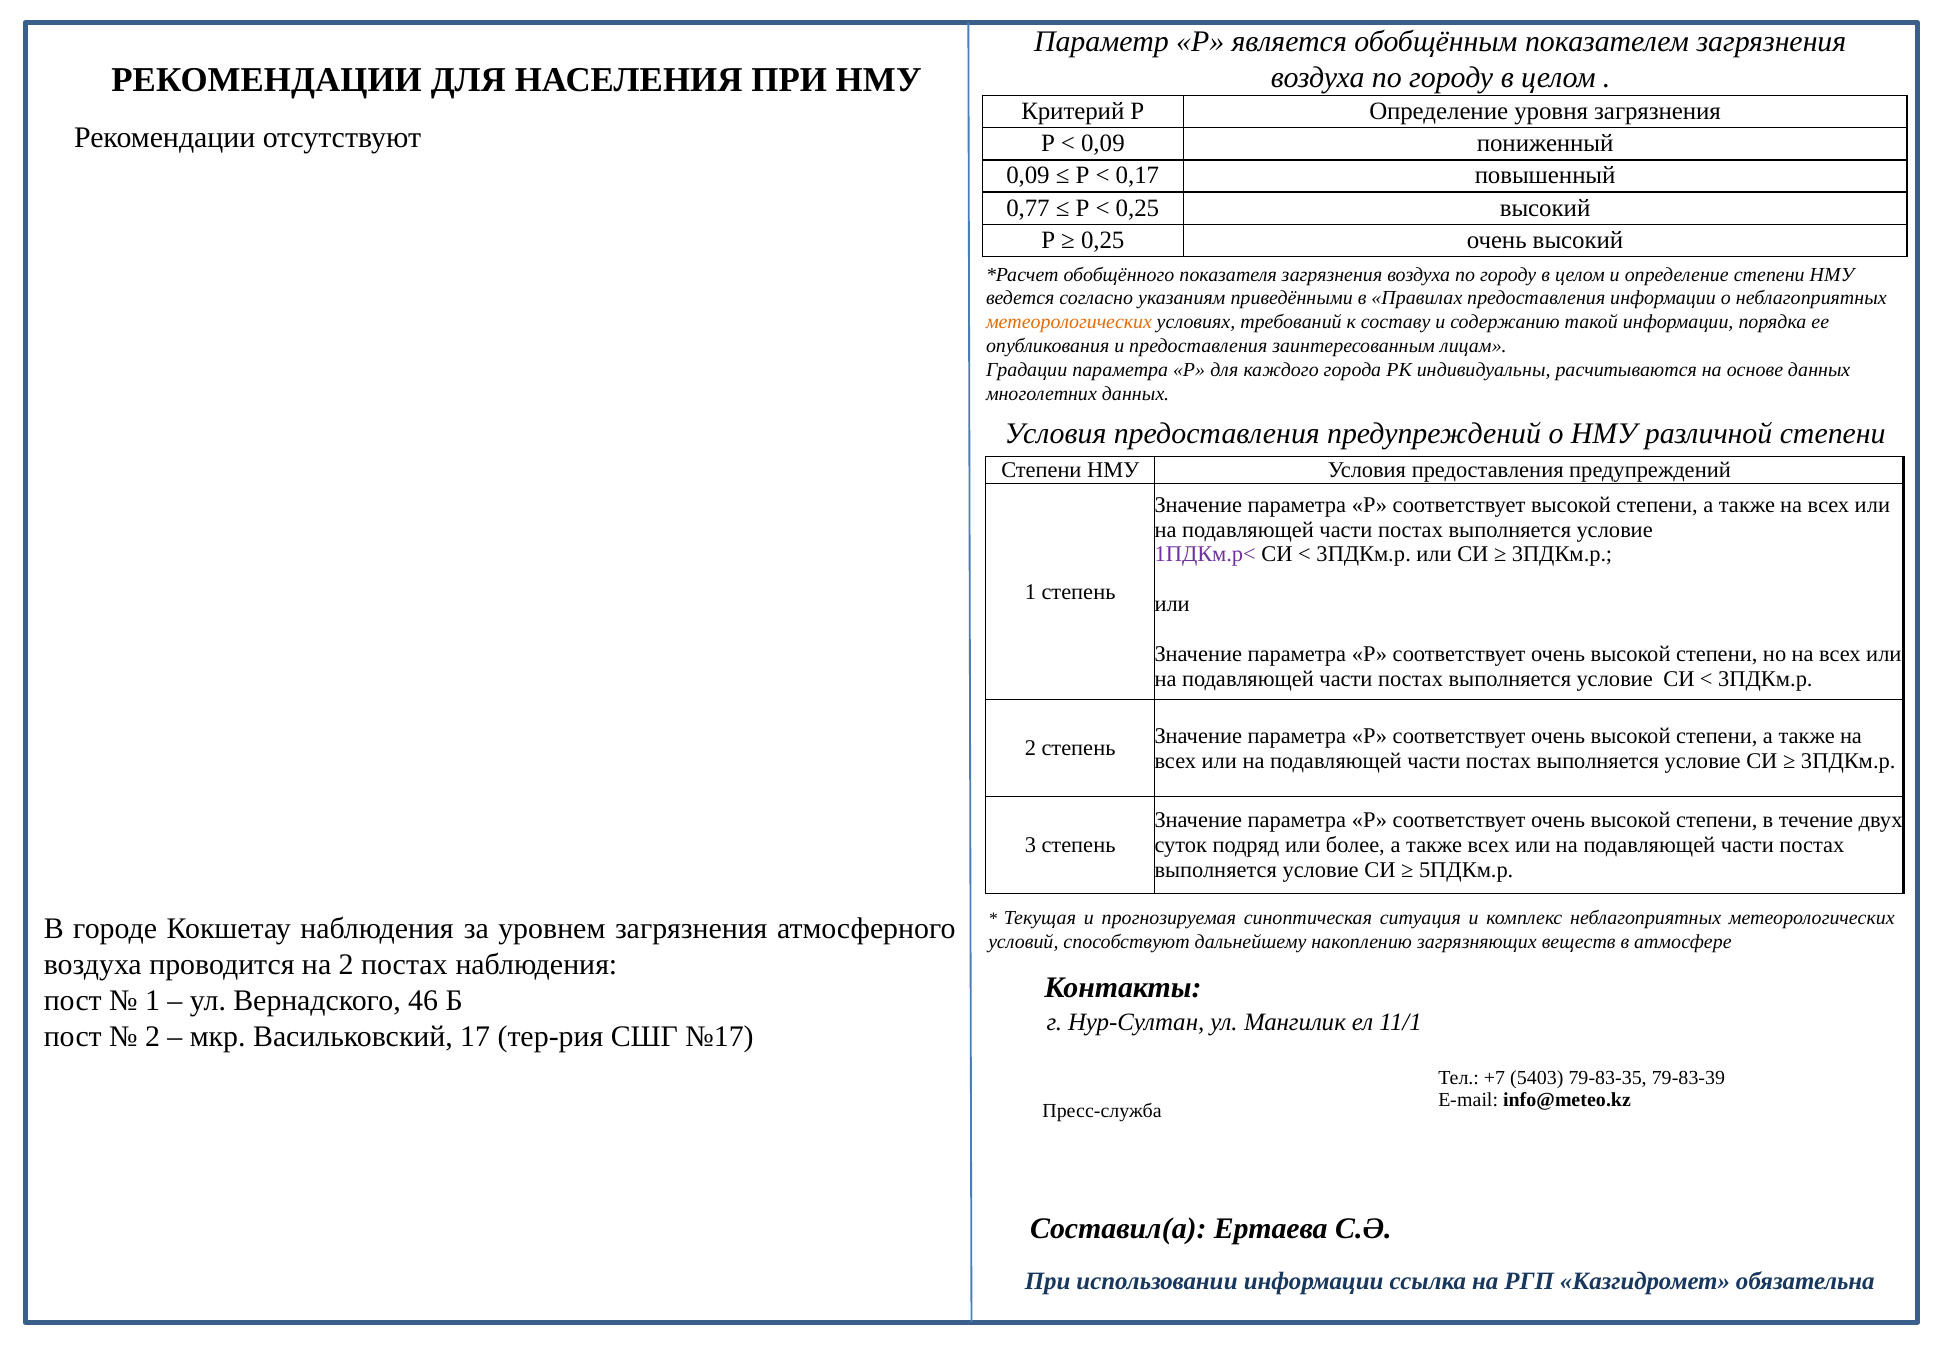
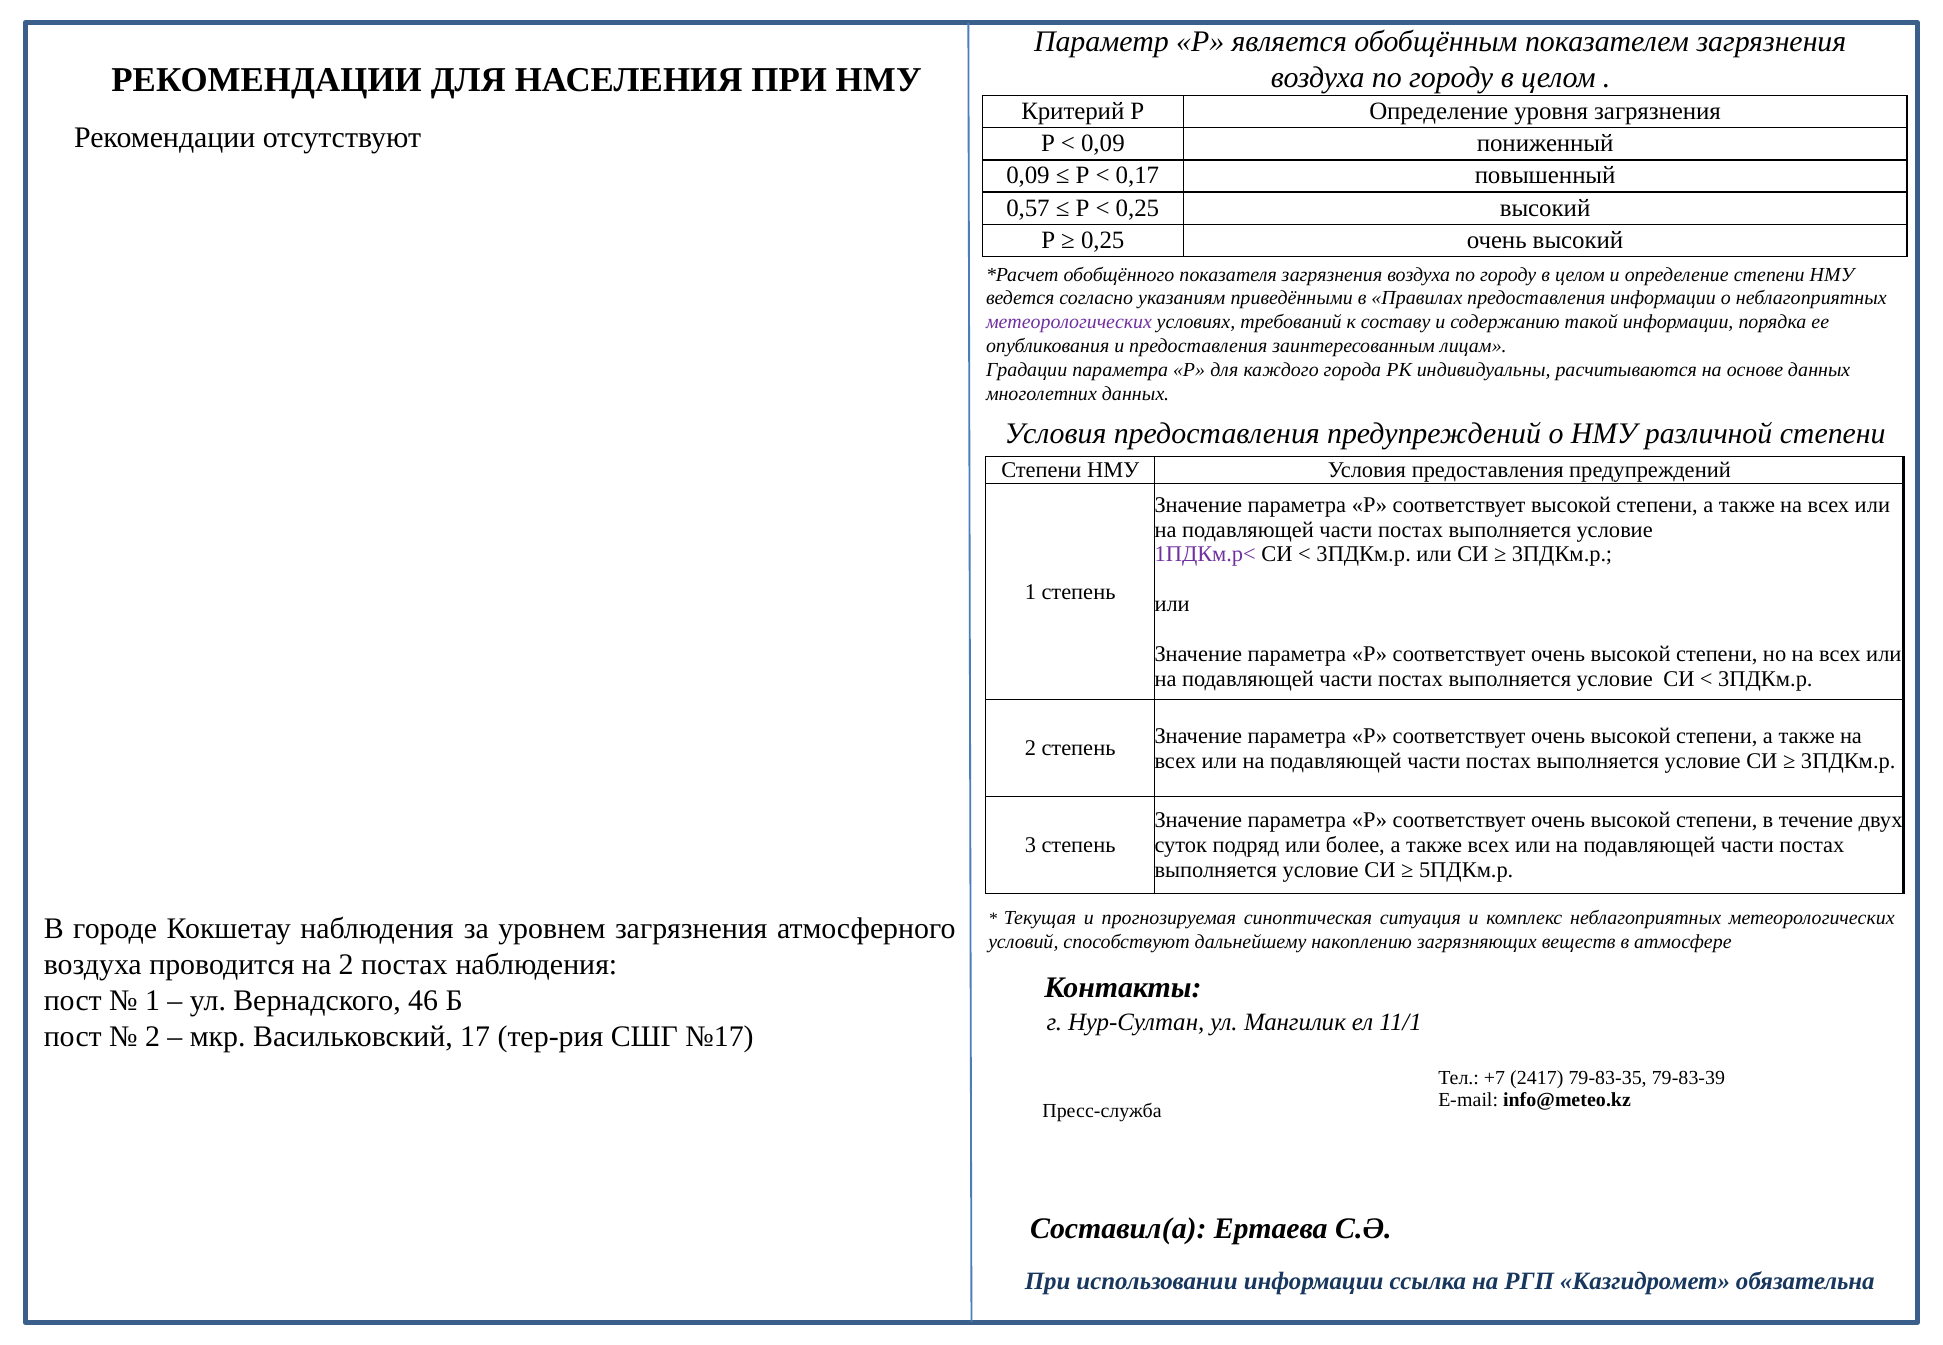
0,77: 0,77 -> 0,57
метеорологических at (1069, 322) colour: orange -> purple
5403: 5403 -> 2417
